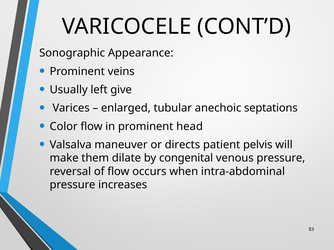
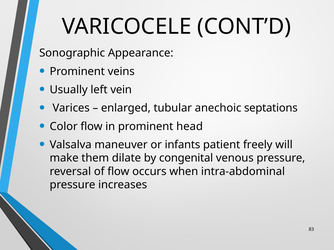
give: give -> vein
directs: directs -> infants
pelvis: pelvis -> freely
